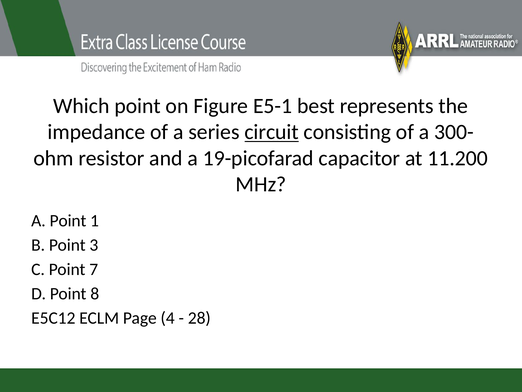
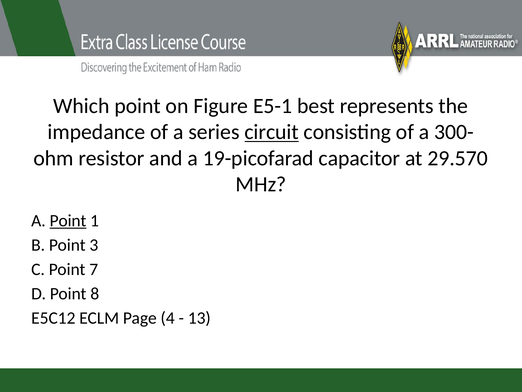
11.200: 11.200 -> 29.570
Point at (68, 220) underline: none -> present
28: 28 -> 13
